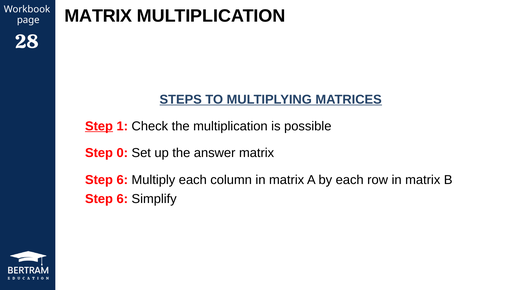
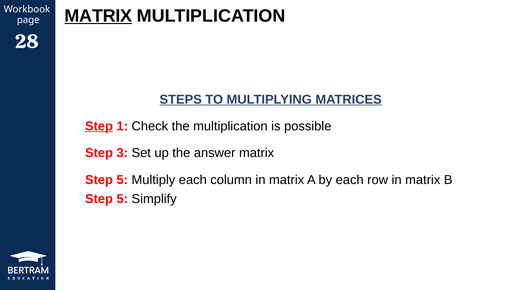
MATRIX at (98, 16) underline: none -> present
0: 0 -> 3
6 at (122, 180): 6 -> 5
6 at (122, 199): 6 -> 5
